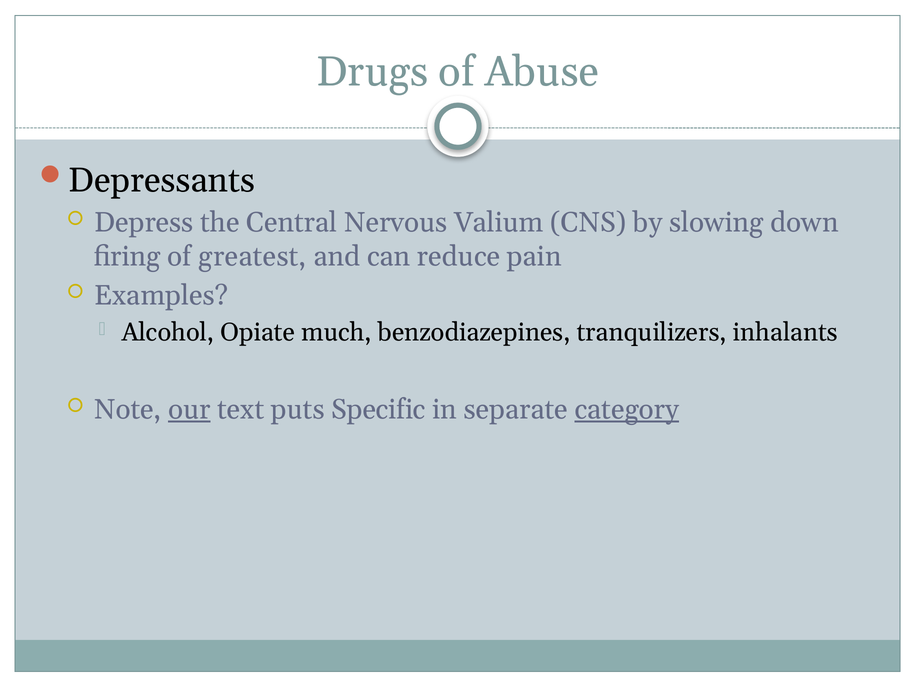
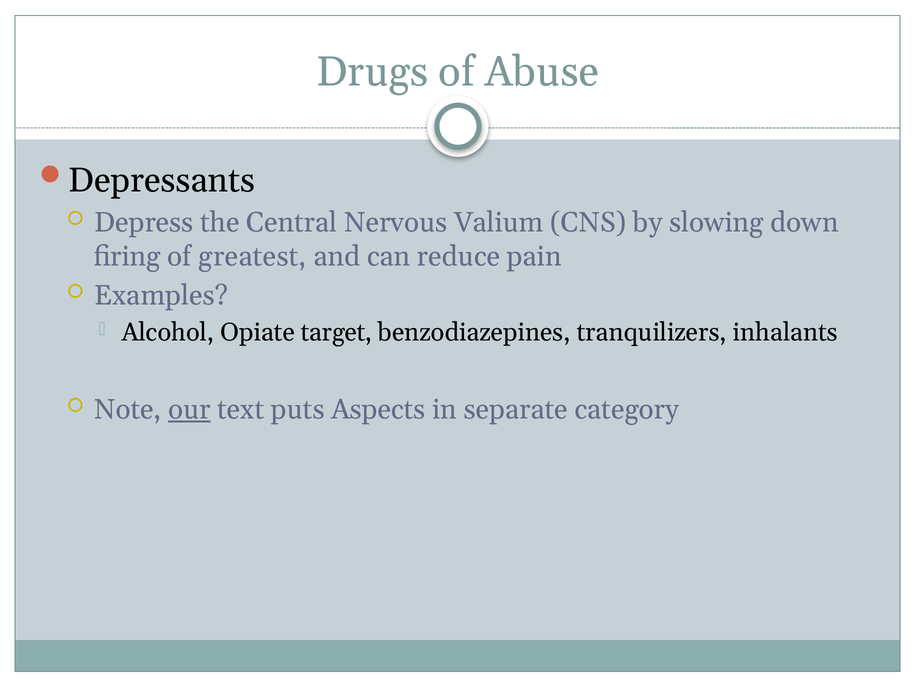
much: much -> target
Specific: Specific -> Aspects
category underline: present -> none
